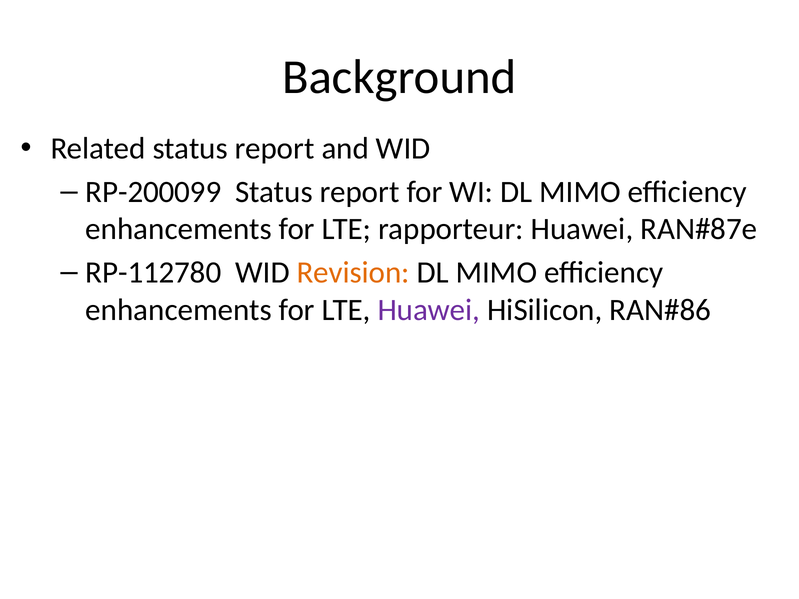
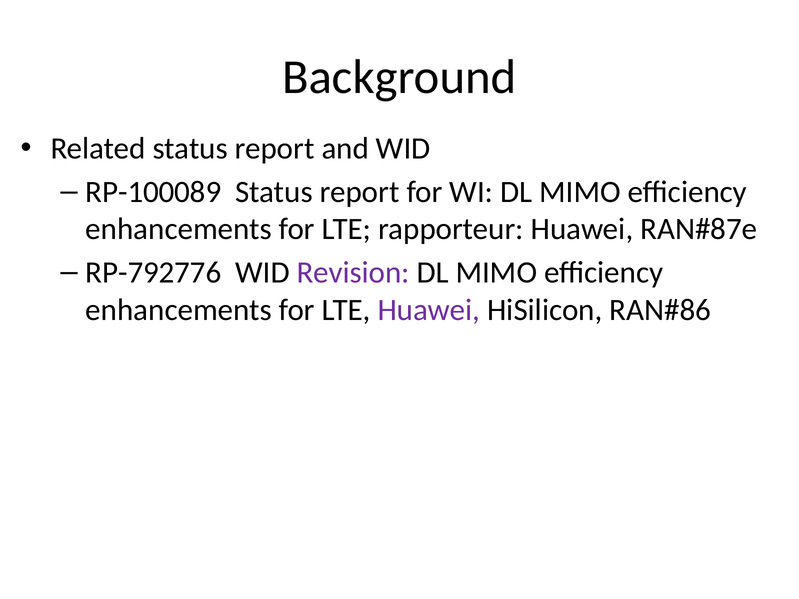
RP-200099: RP-200099 -> RP-100089
RP-112780: RP-112780 -> RP-792776
Revision colour: orange -> purple
